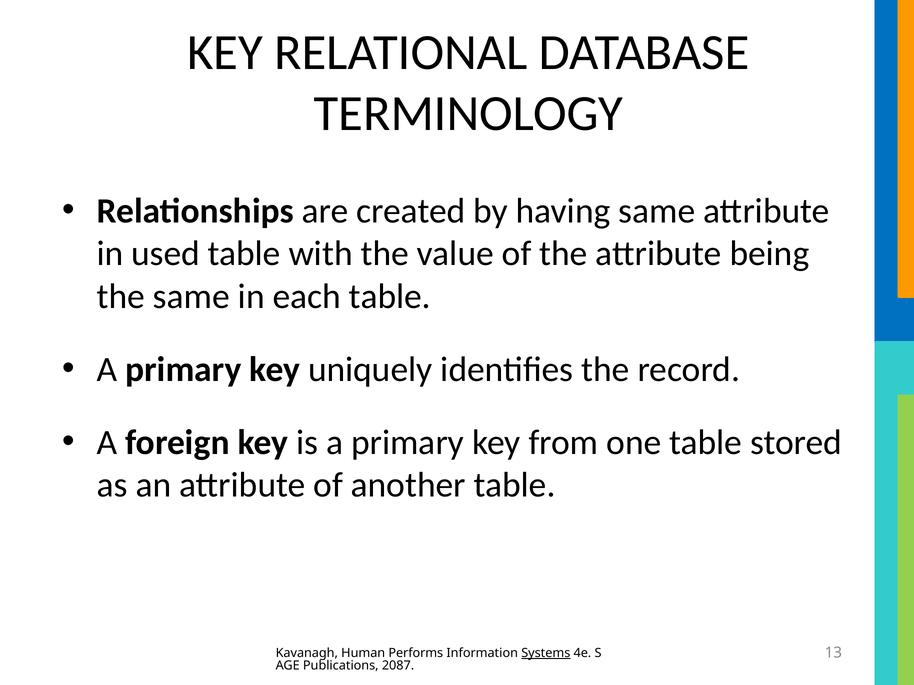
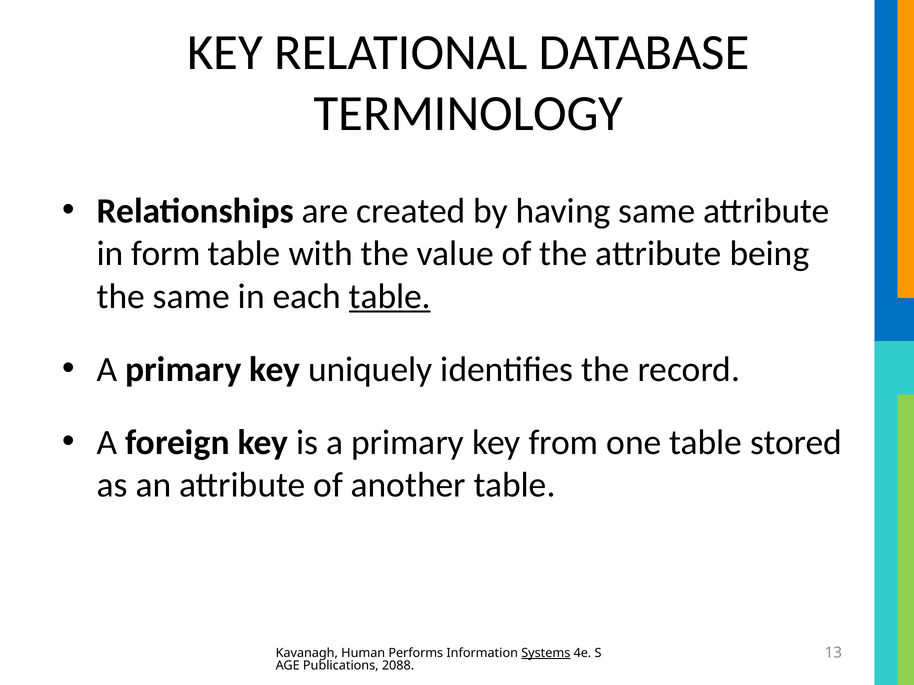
used: used -> form
table at (390, 297) underline: none -> present
2087: 2087 -> 2088
